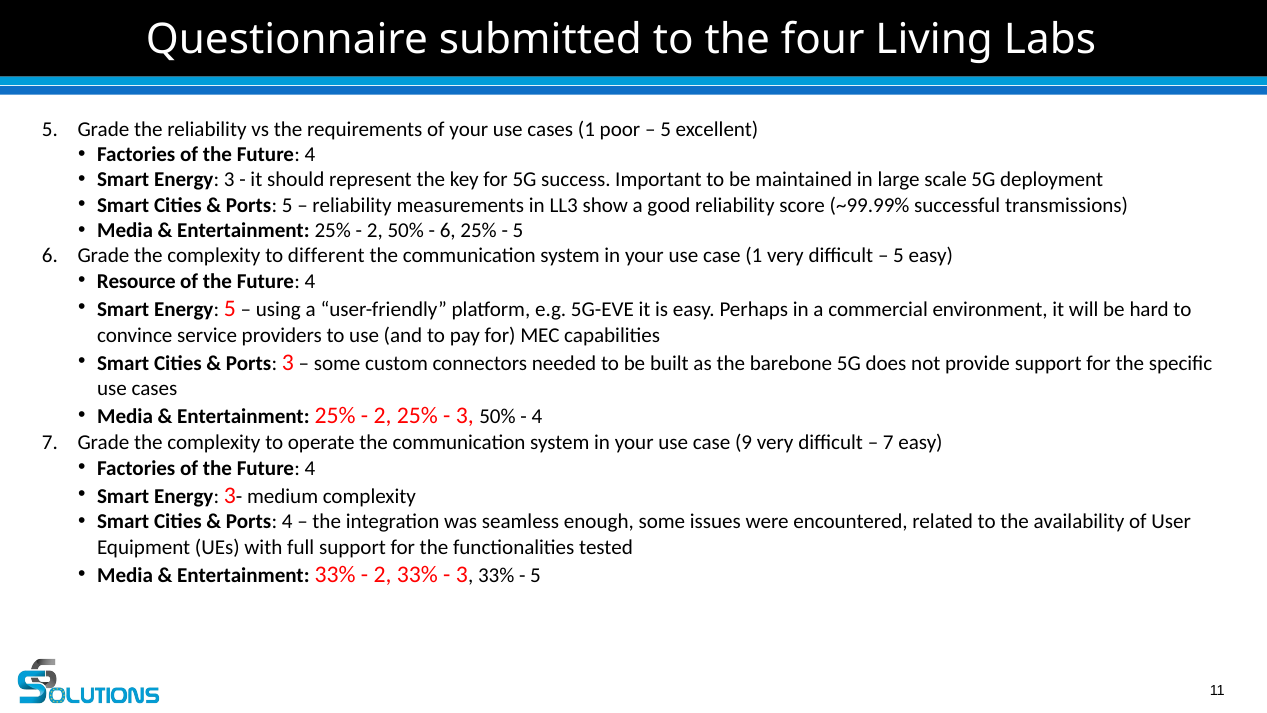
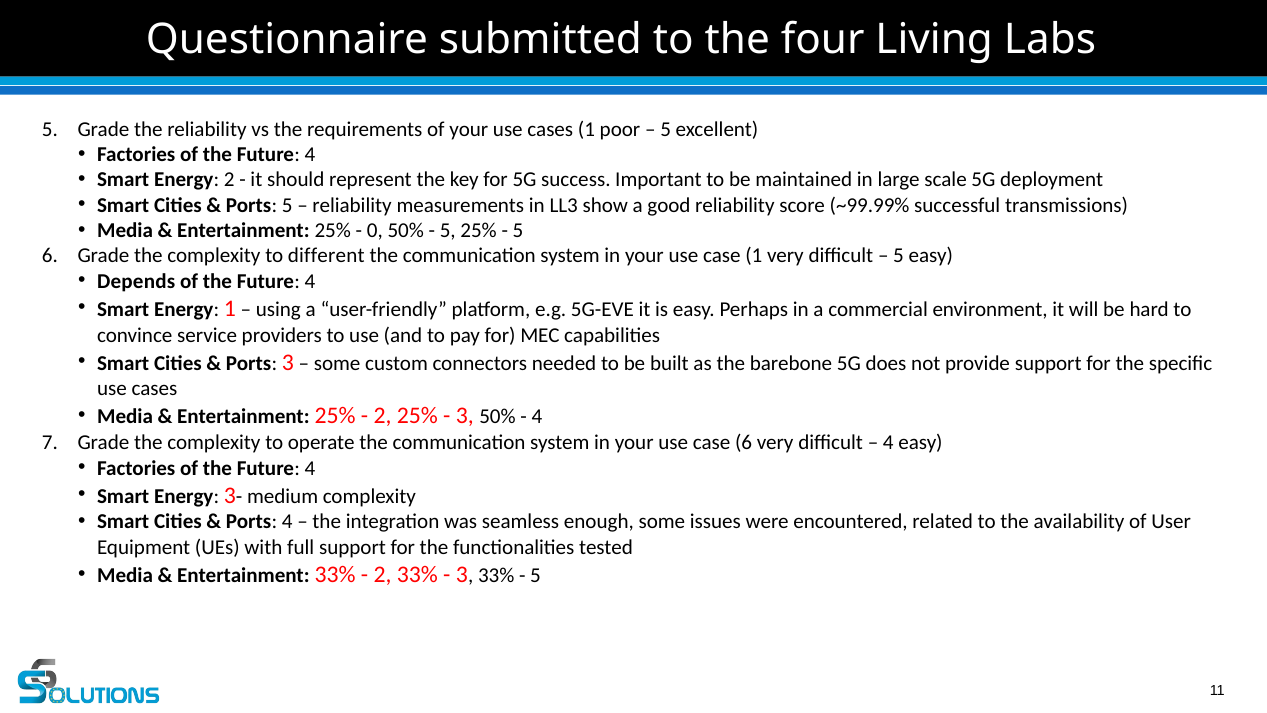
Energy 3: 3 -> 2
2 at (375, 230): 2 -> 0
6 at (448, 230): 6 -> 5
Resource: Resource -> Depends
Energy 5: 5 -> 1
case 9: 9 -> 6
7 at (888, 443): 7 -> 4
